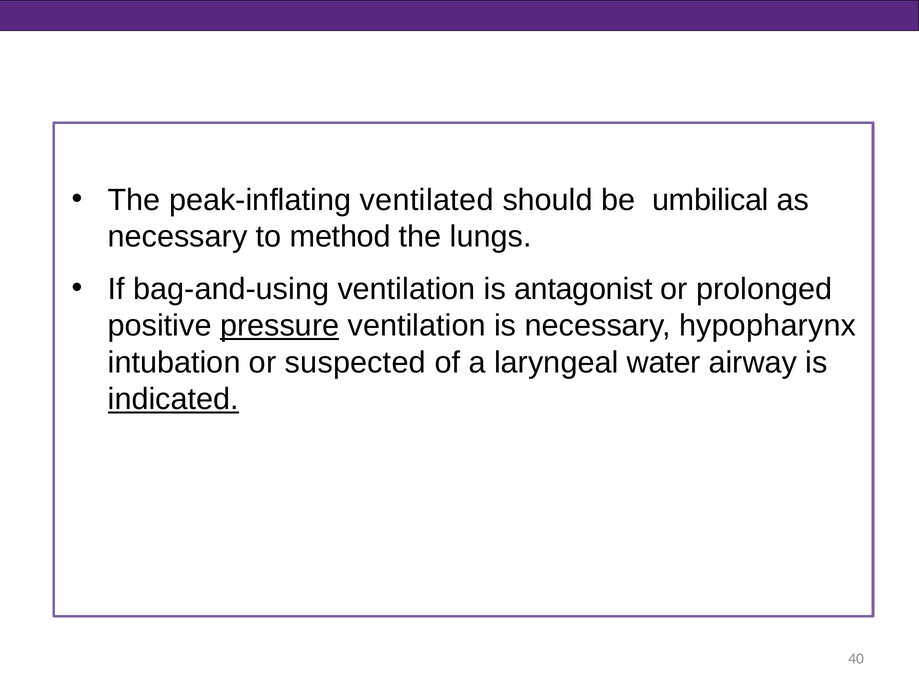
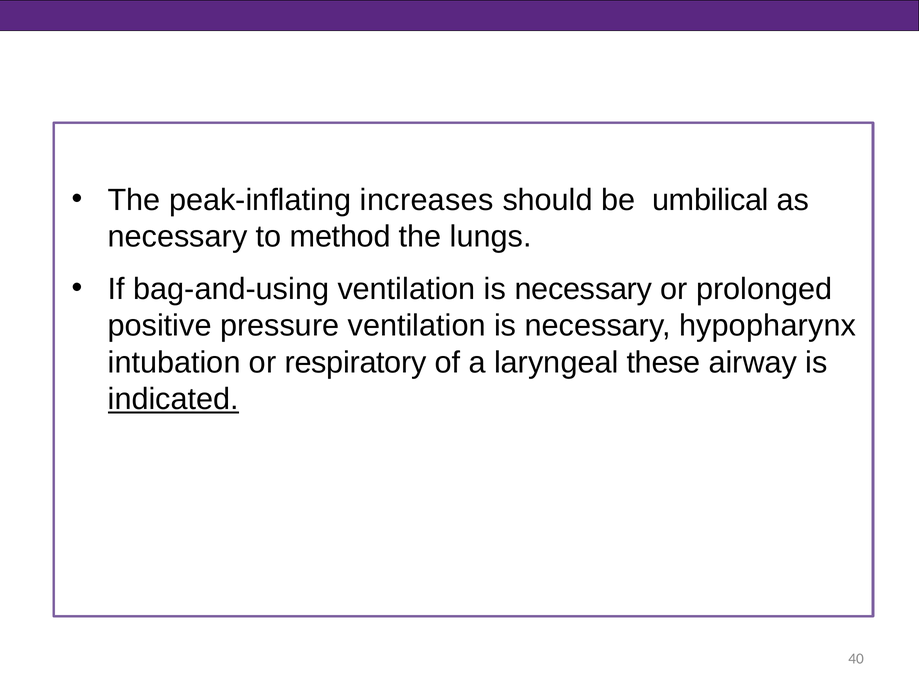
ventilated: ventilated -> increases
antagonist at (583, 289): antagonist -> necessary
pressure underline: present -> none
suspected: suspected -> respiratory
water: water -> these
